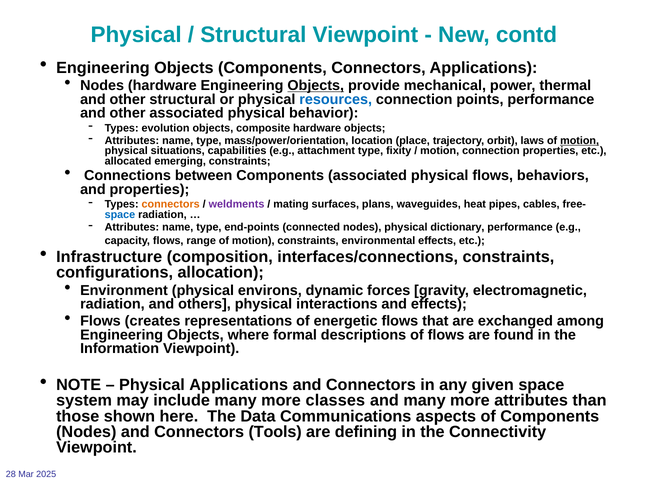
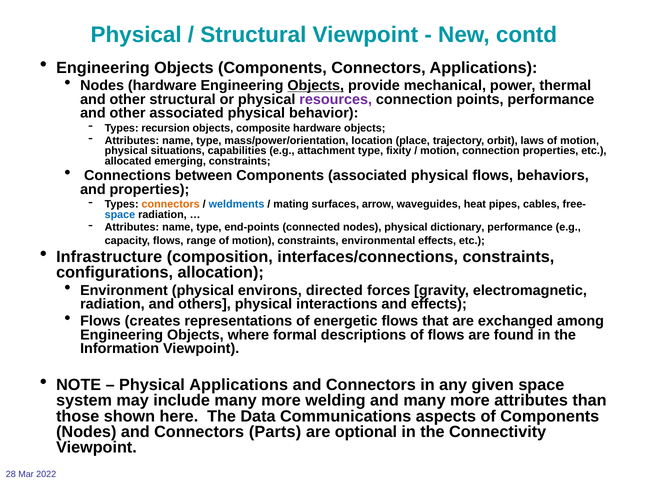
resources colour: blue -> purple
evolution: evolution -> recursion
motion at (580, 140) underline: present -> none
weldments colour: purple -> blue
plans: plans -> arrow
dynamic: dynamic -> directed
classes: classes -> welding
Tools: Tools -> Parts
defining: defining -> optional
2025: 2025 -> 2022
